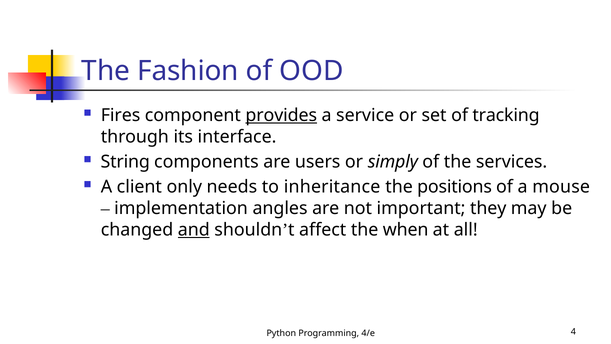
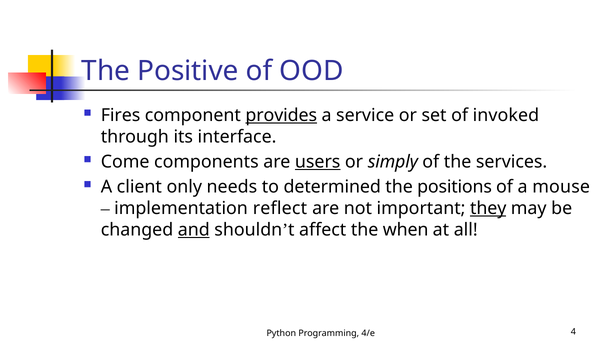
Fashion: Fashion -> Positive
tracking: tracking -> invoked
String: String -> Come
users underline: none -> present
inheritance: inheritance -> determined
angles: angles -> reflect
they underline: none -> present
